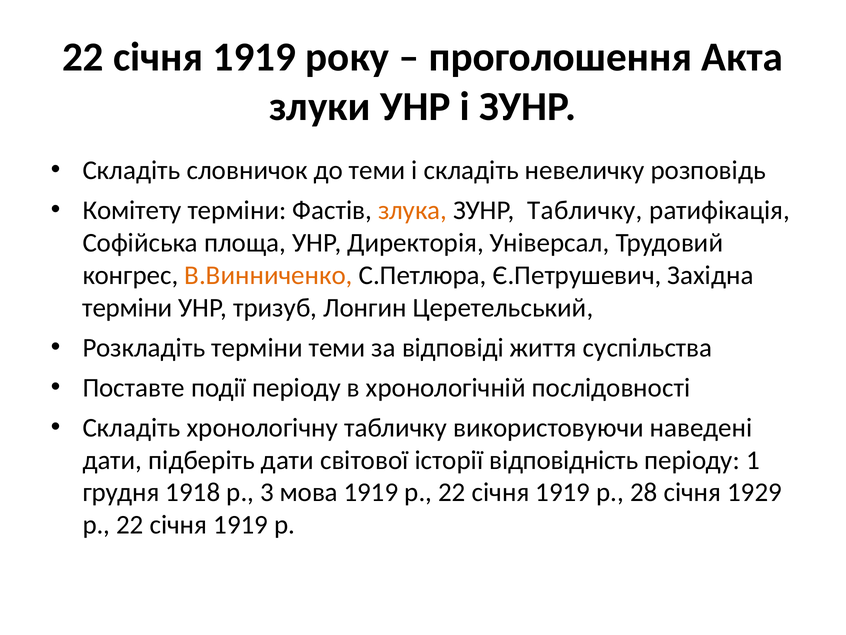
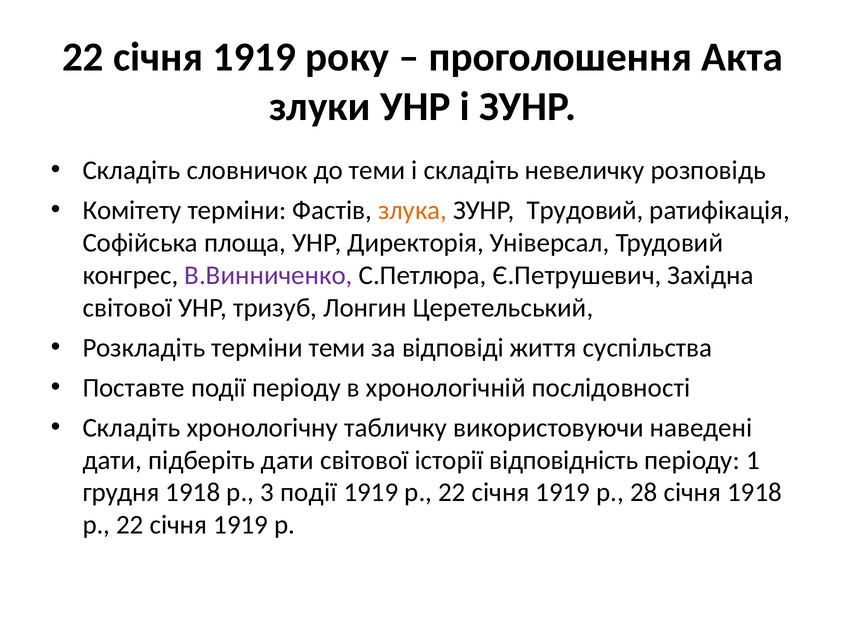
ЗУНР Табличку: Табличку -> Трудовий
В.Винниченко colour: orange -> purple
терміни at (127, 308): терміни -> світової
3 мова: мова -> події
січня 1929: 1929 -> 1918
